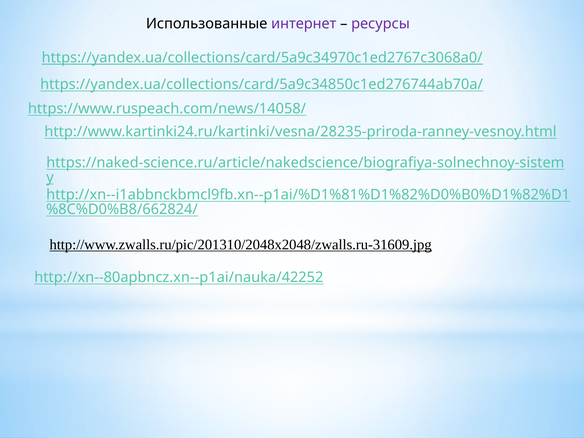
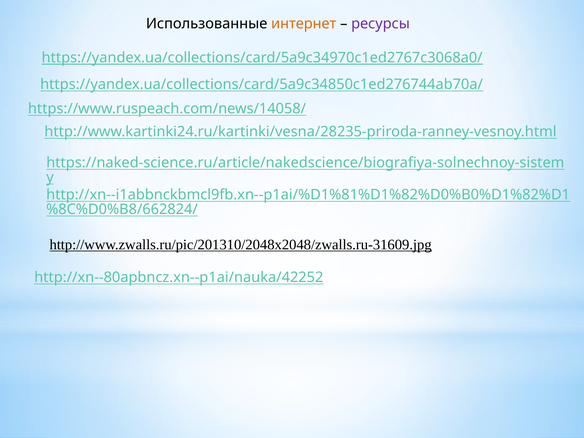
интернет colour: purple -> orange
